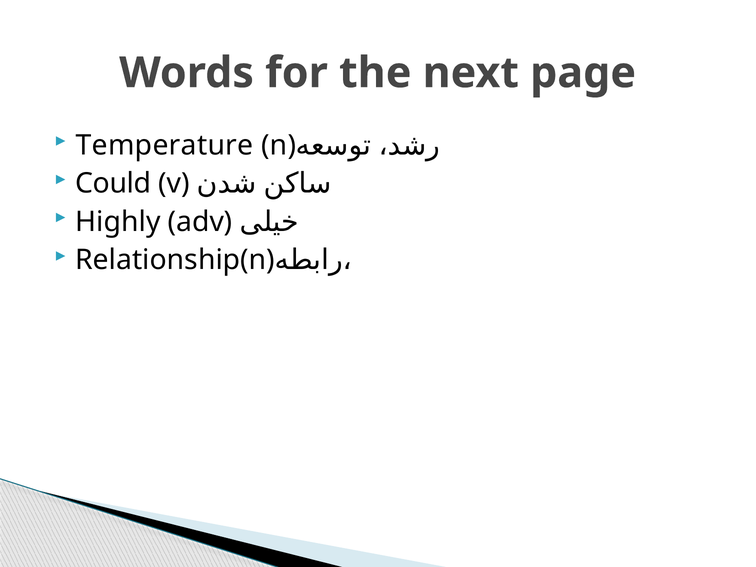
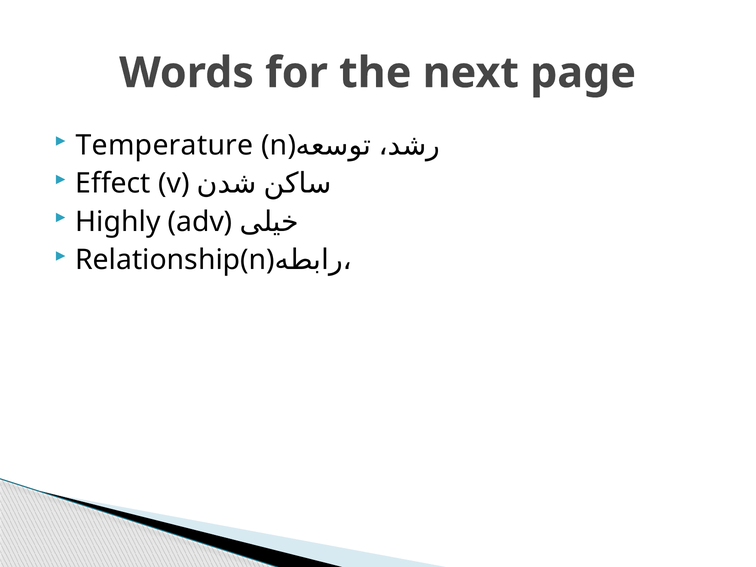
Could: Could -> Effect
